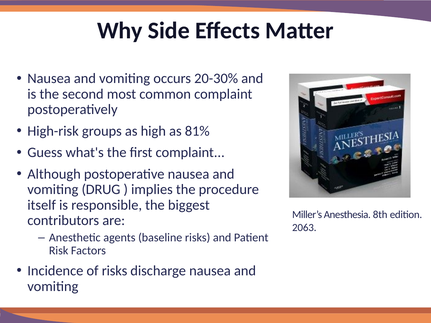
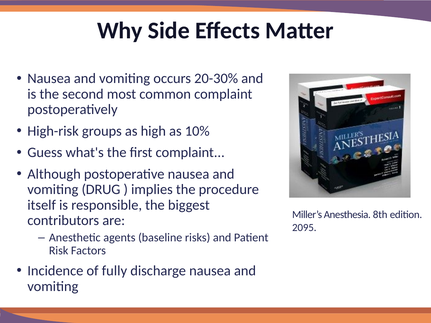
81%: 81% -> 10%
2063: 2063 -> 2095
of risks: risks -> fully
